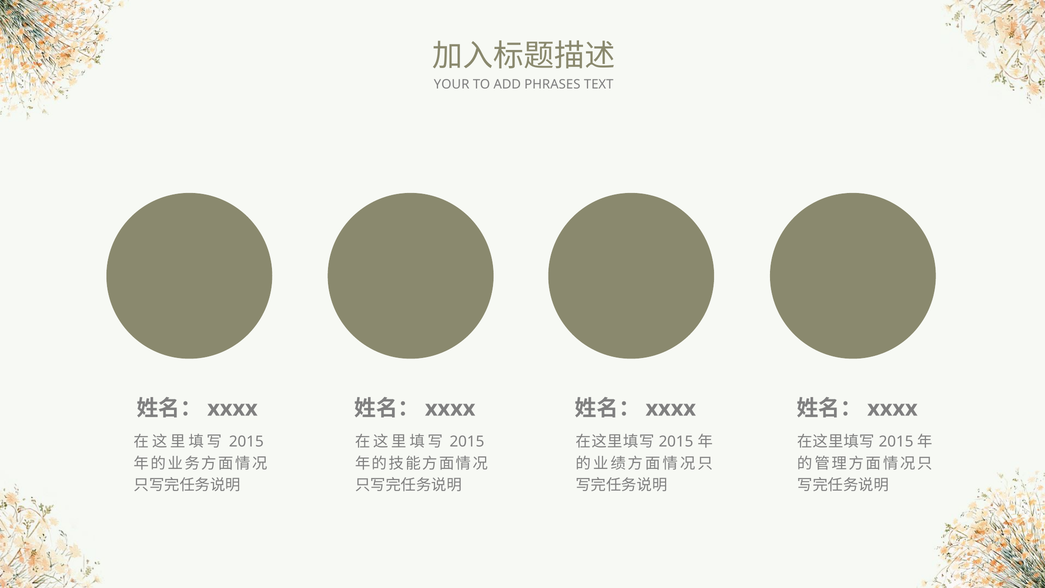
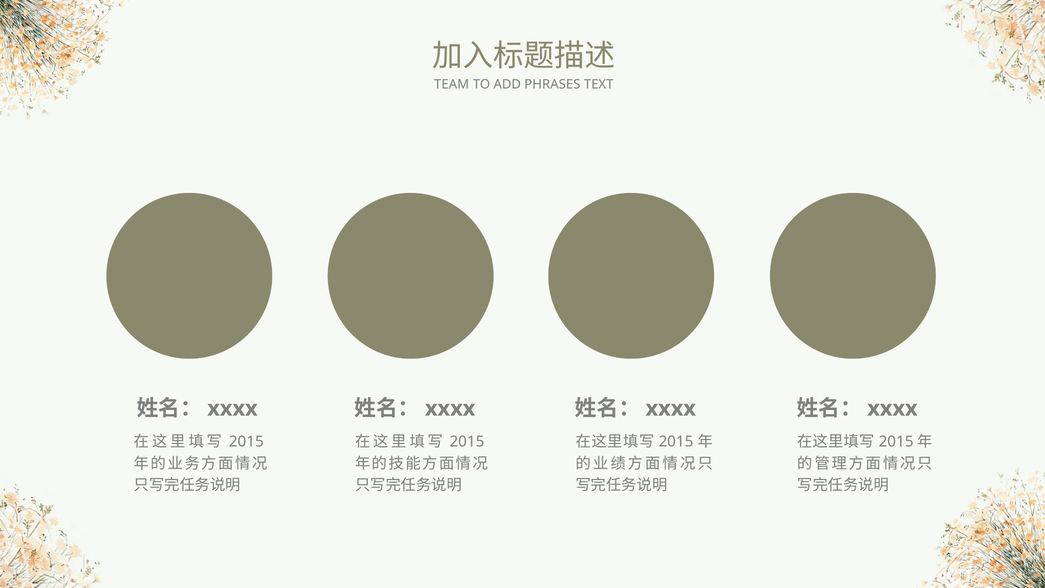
YOUR: YOUR -> TEAM
